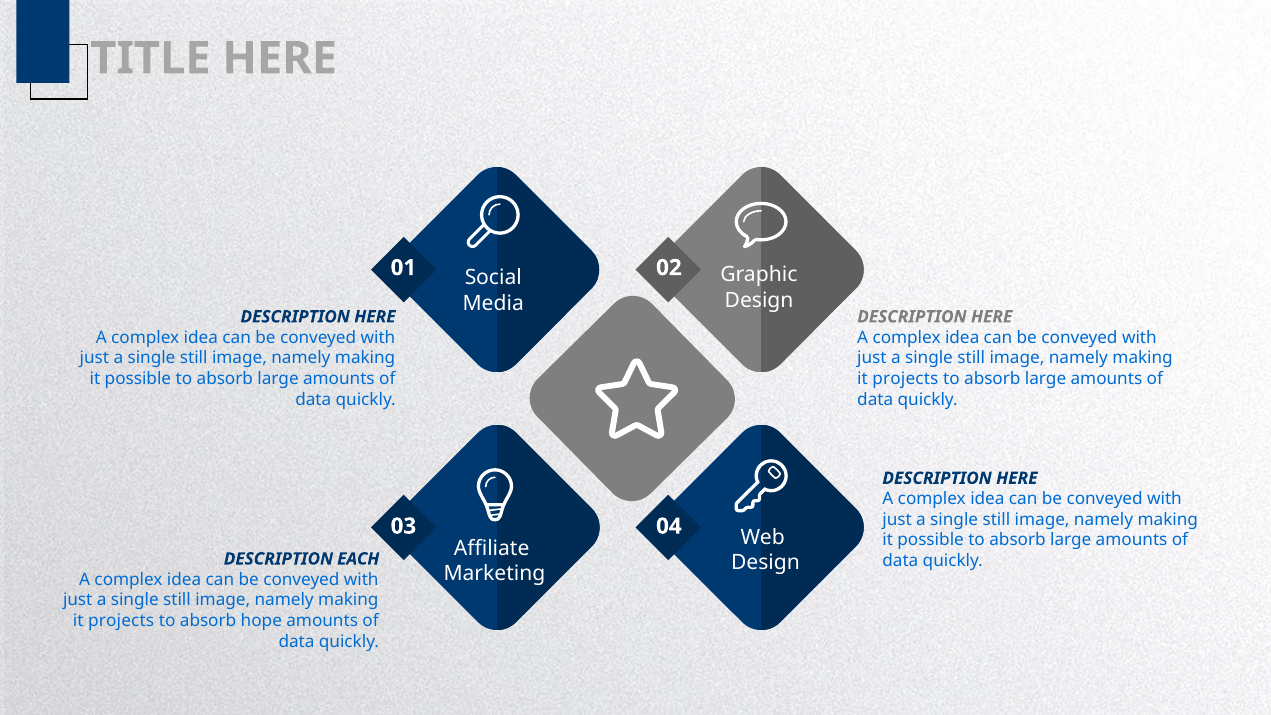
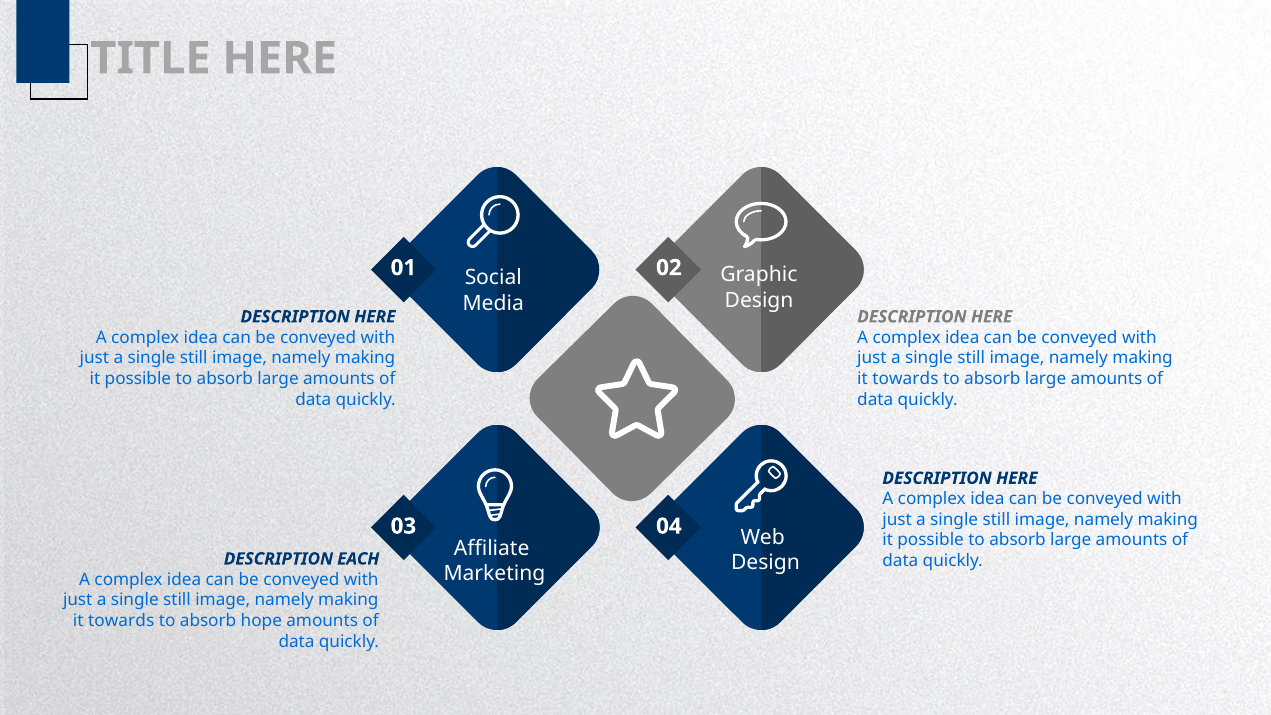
projects at (905, 379): projects -> towards
projects at (121, 621): projects -> towards
